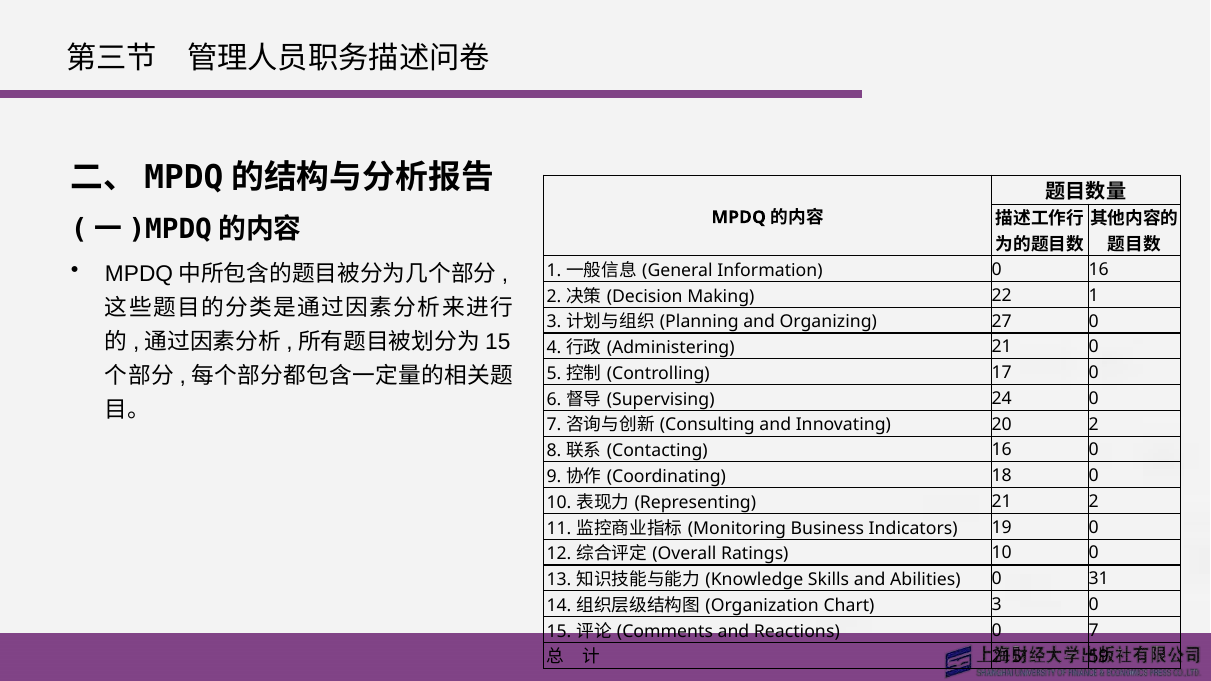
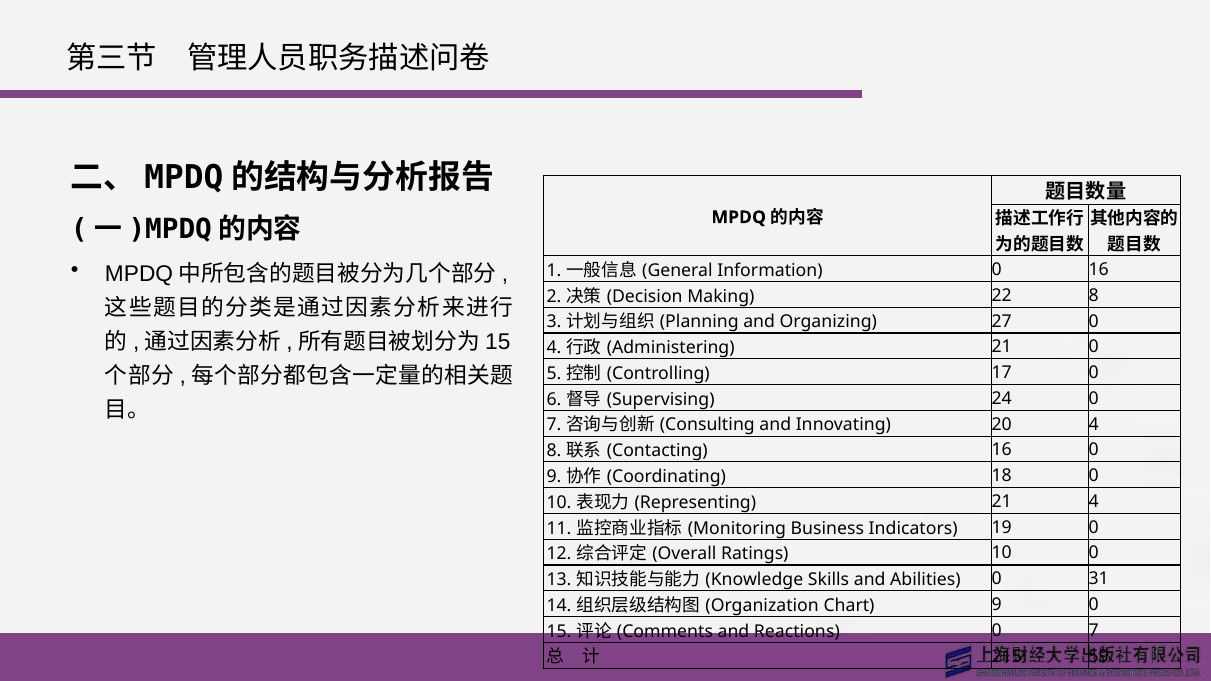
22 1: 1 -> 8
20 2: 2 -> 4
21 2: 2 -> 4
Chart 3: 3 -> 9
